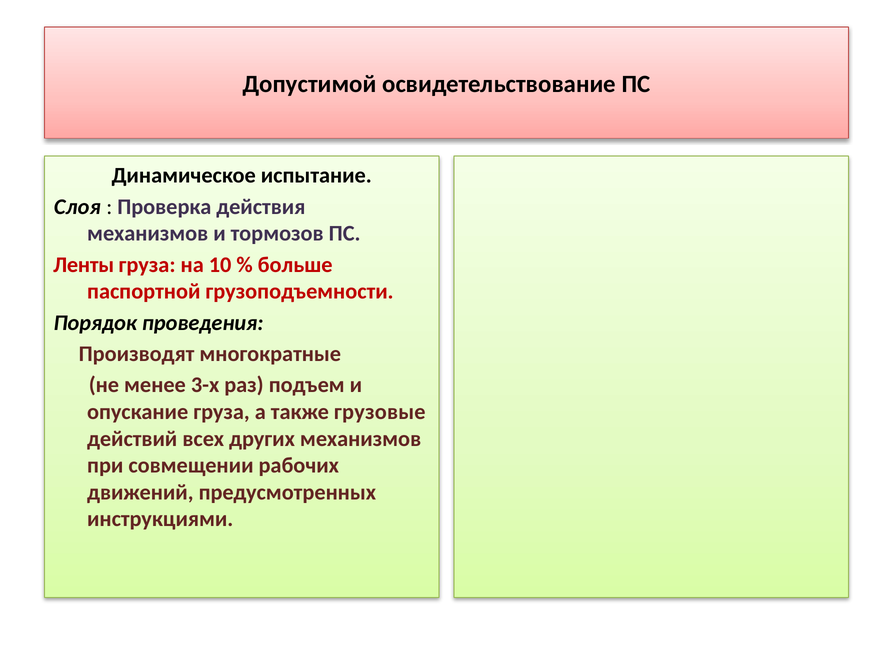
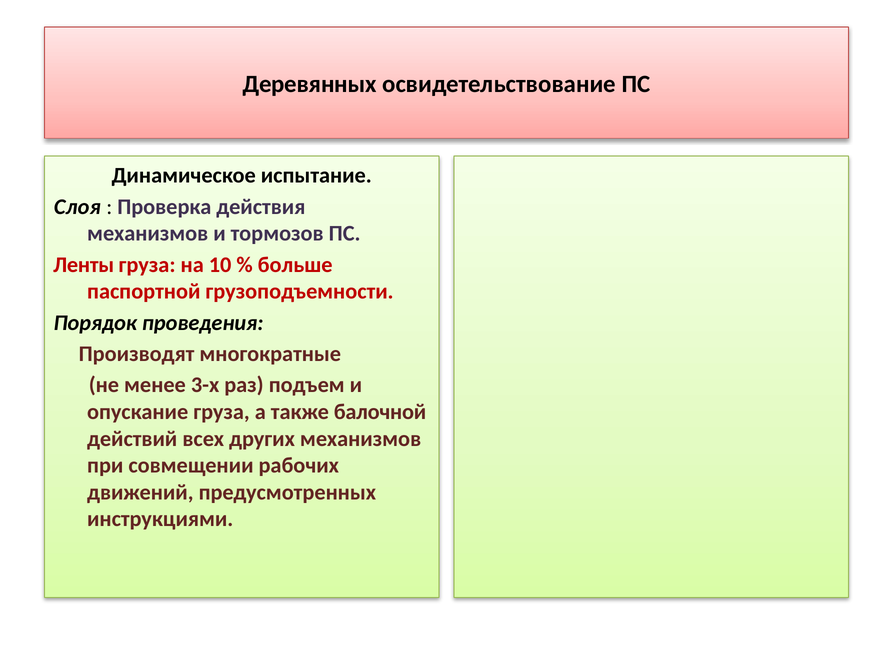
Допустимой: Допустимой -> Деревянных
грузовые: грузовые -> балочной
